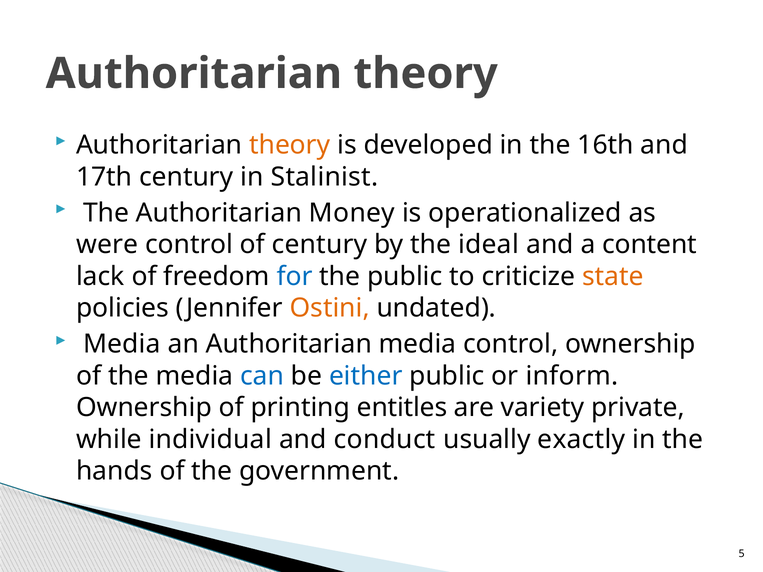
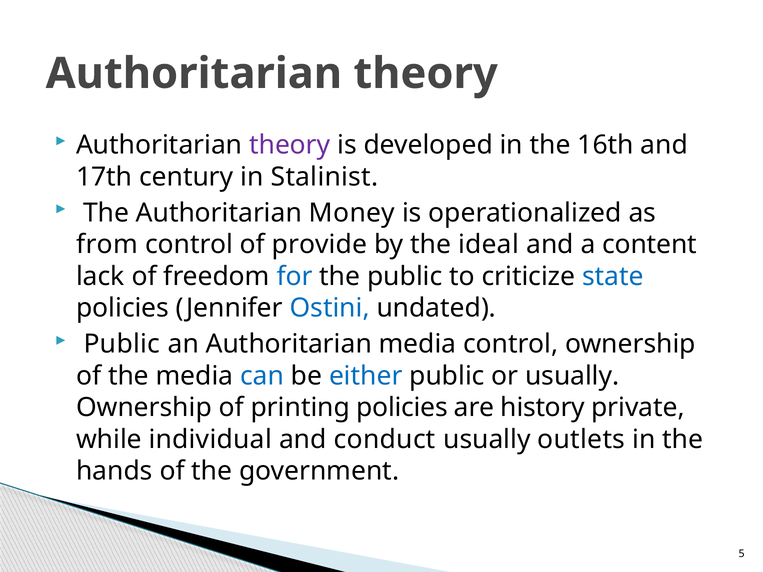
theory at (290, 145) colour: orange -> purple
were: were -> from
of century: century -> provide
state colour: orange -> blue
Ostini colour: orange -> blue
Media at (122, 344): Media -> Public
or inform: inform -> usually
printing entitles: entitles -> policies
variety: variety -> history
exactly: exactly -> outlets
